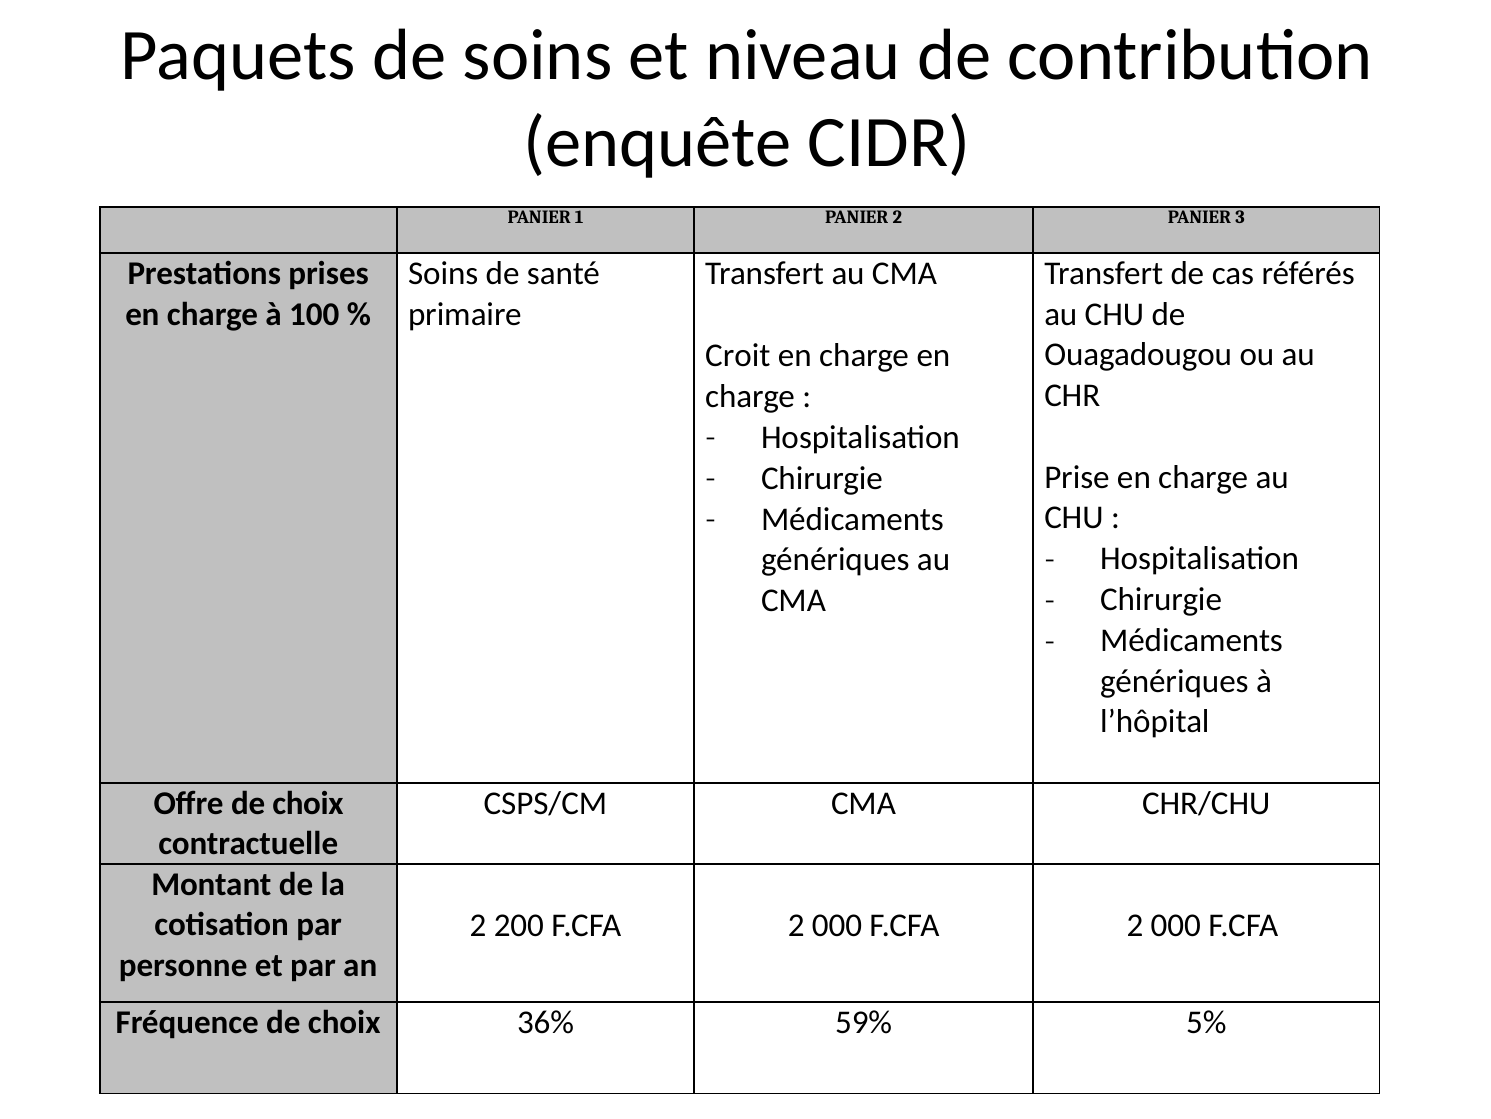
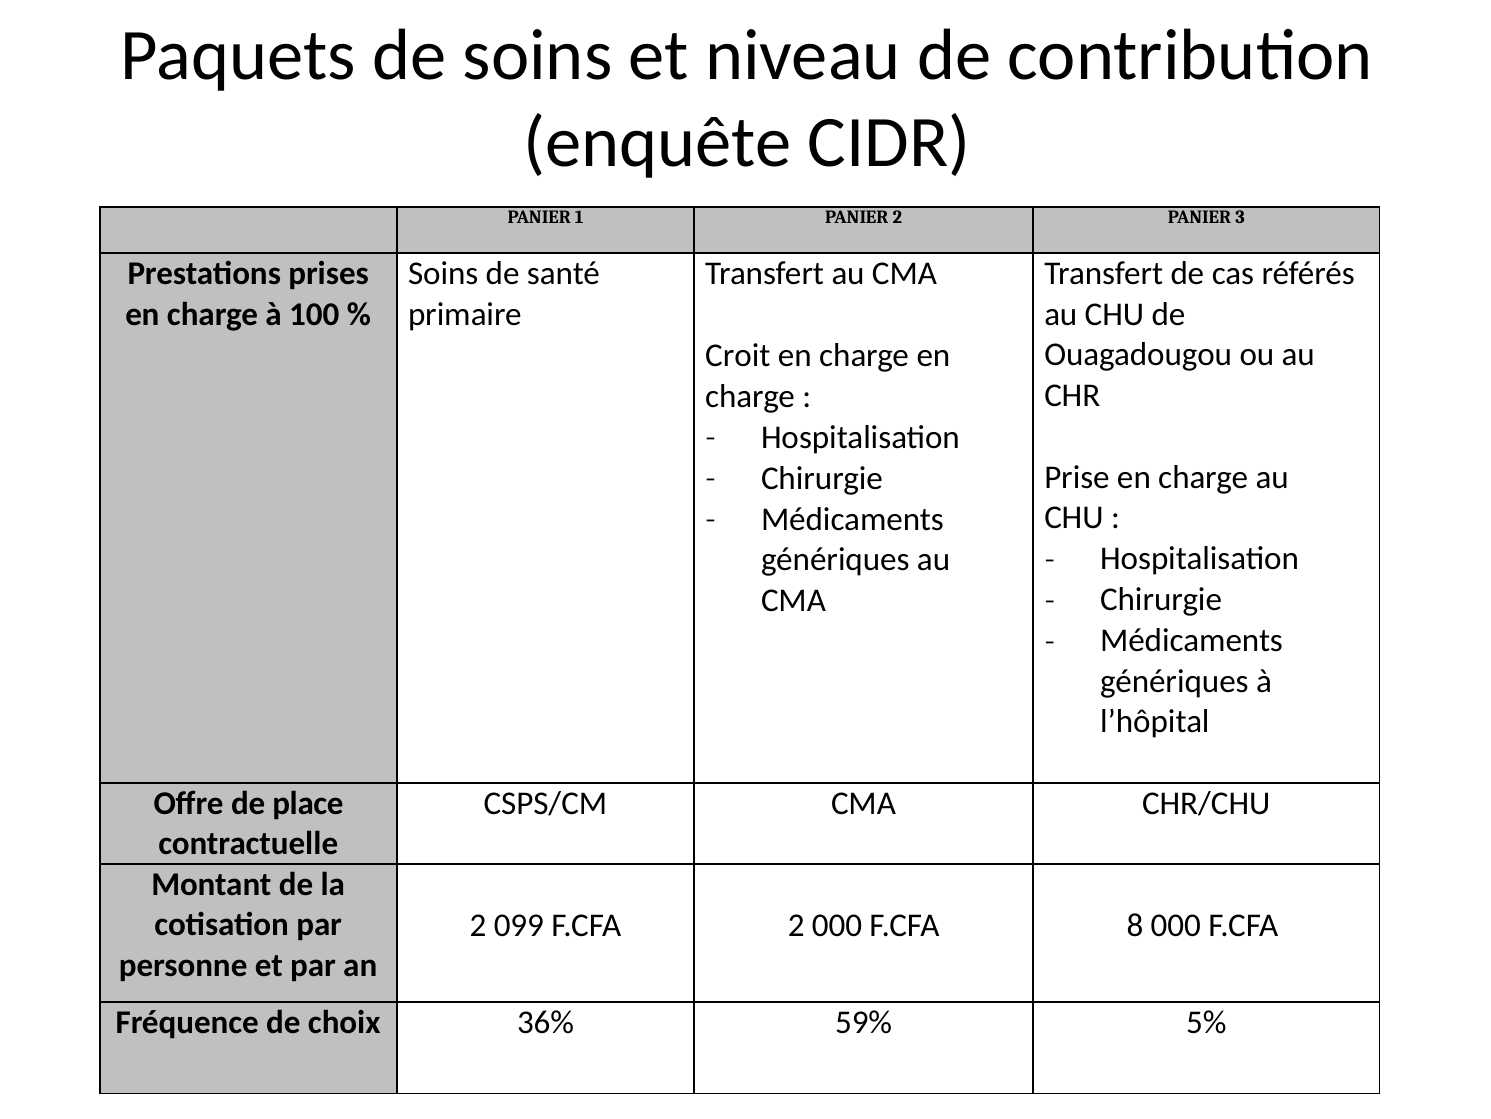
Offre de choix: choix -> place
200: 200 -> 099
000 F.CFA 2: 2 -> 8
